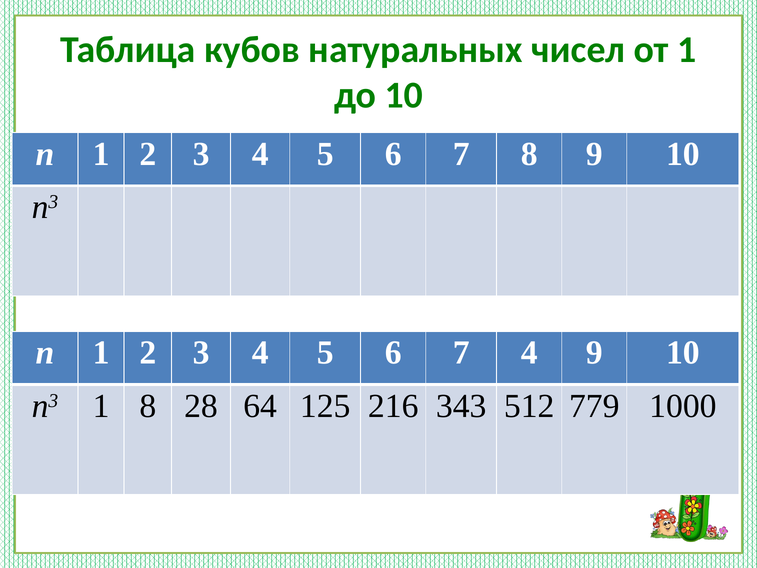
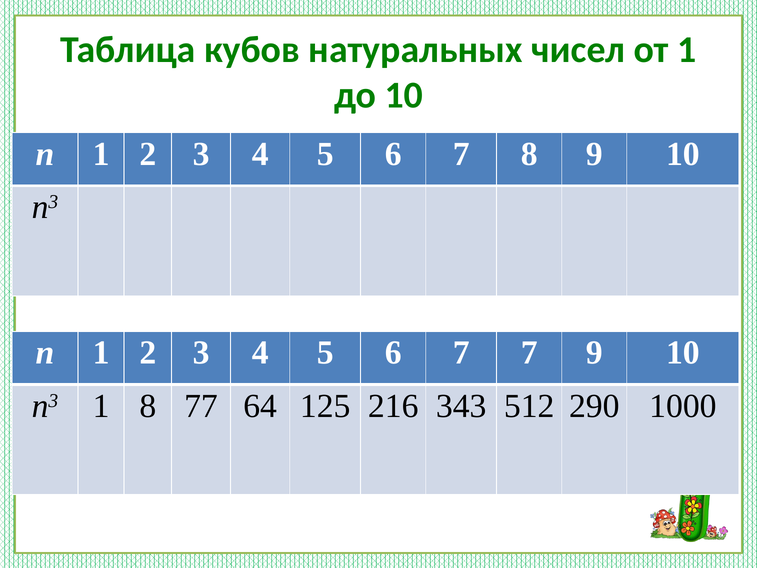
7 4: 4 -> 7
28: 28 -> 77
779: 779 -> 290
